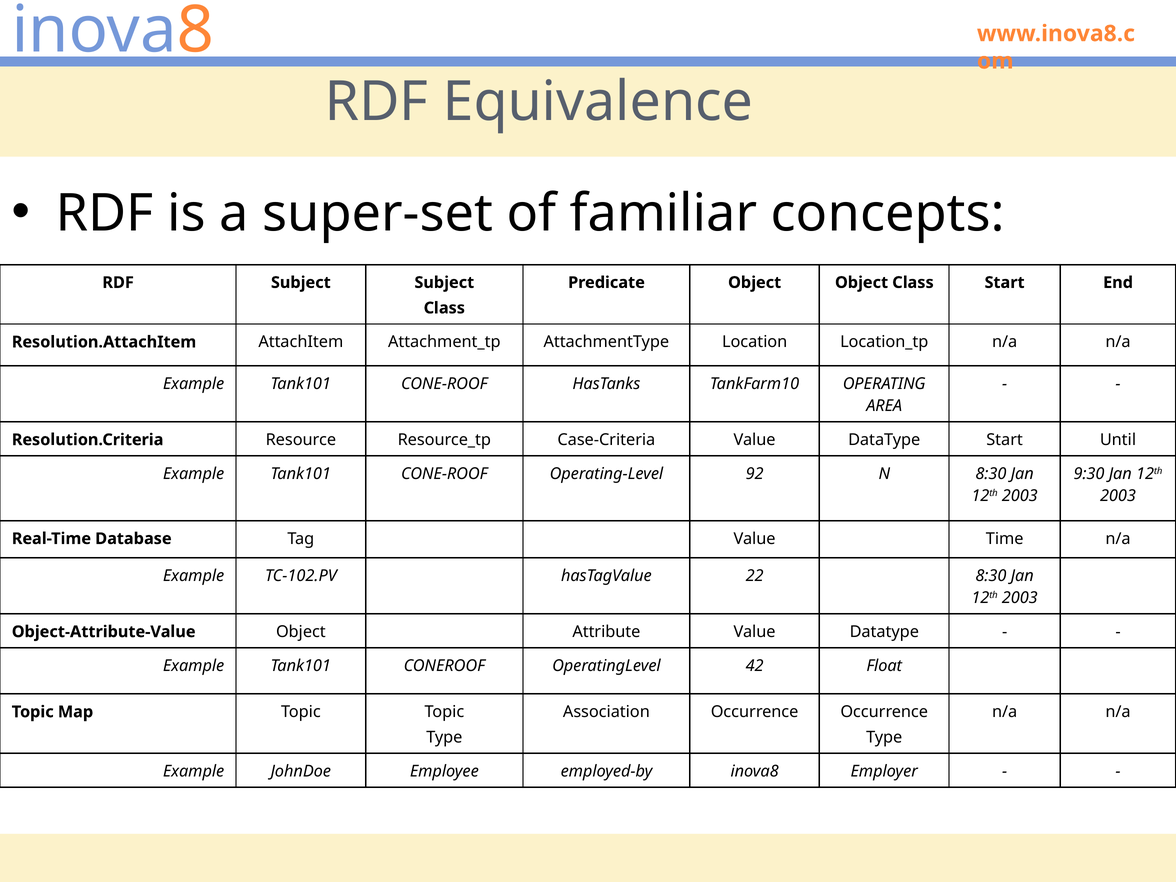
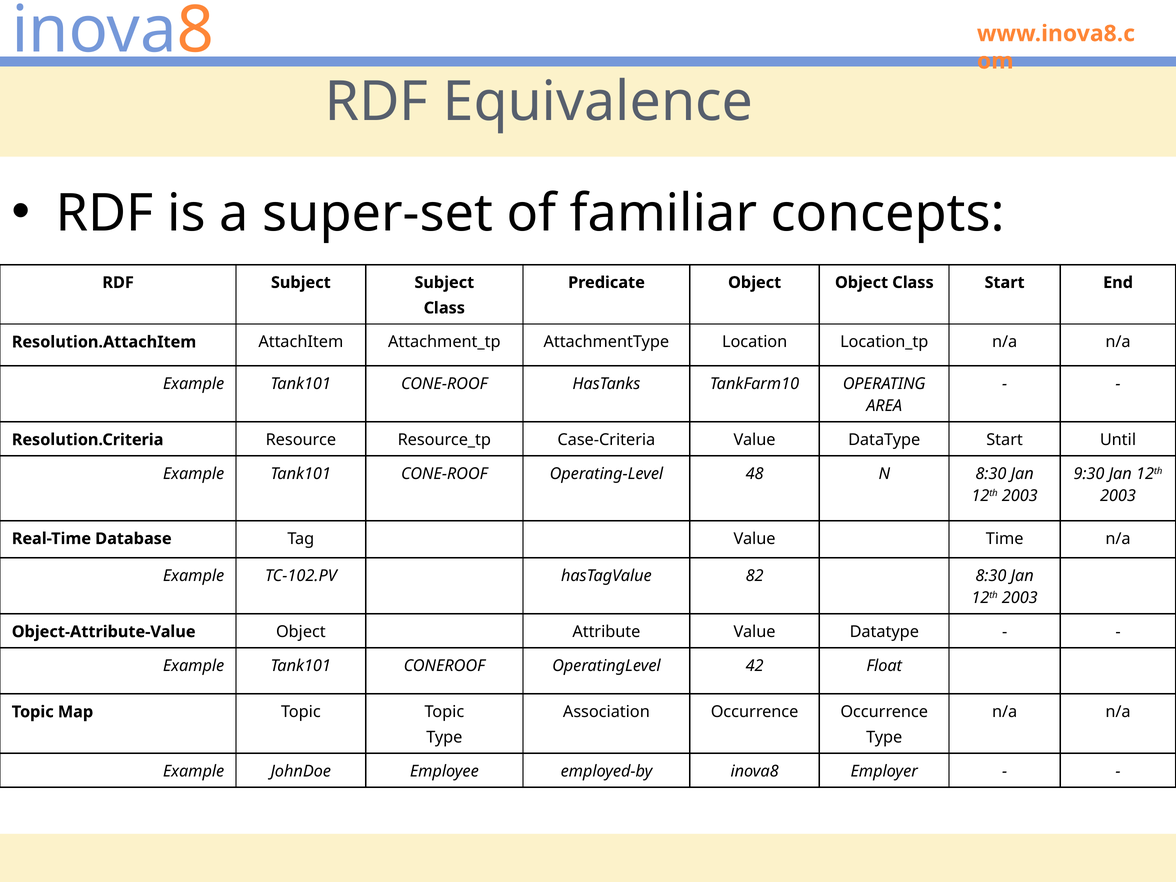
92: 92 -> 48
22: 22 -> 82
